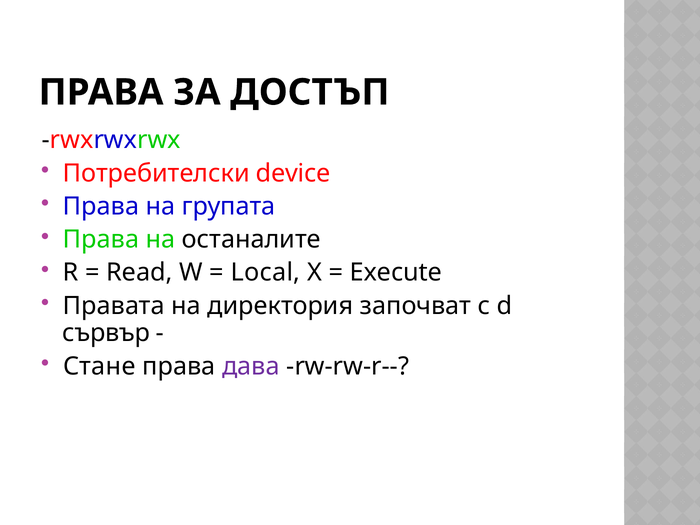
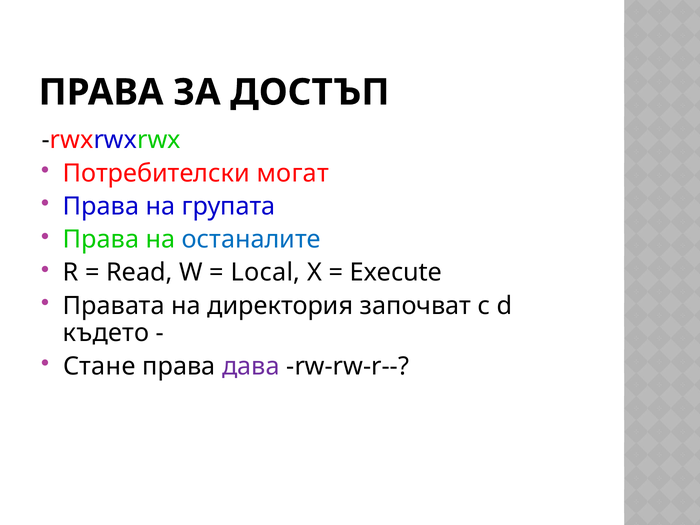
device: device -> могат
останалите colour: black -> blue
сървър: сървър -> където
